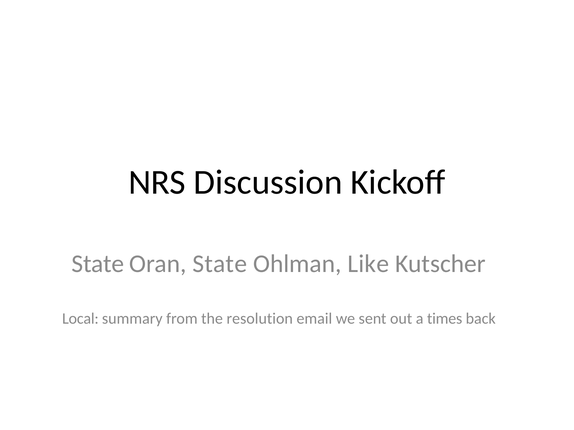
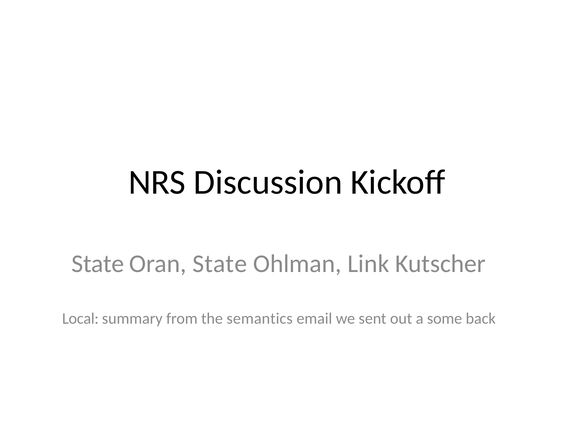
Like: Like -> Link
resolution: resolution -> semantics
times: times -> some
